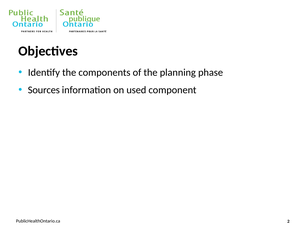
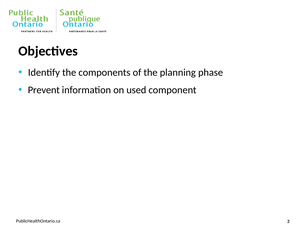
Sources: Sources -> Prevent
